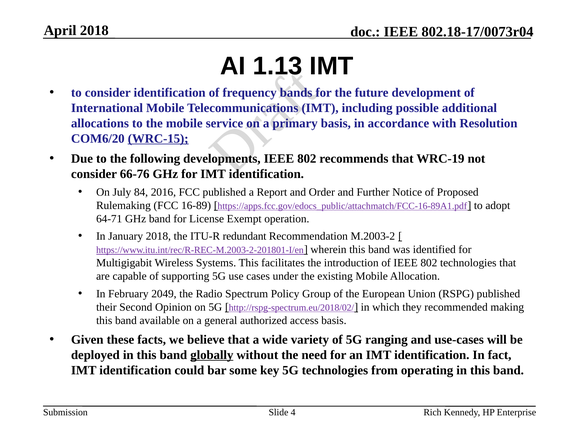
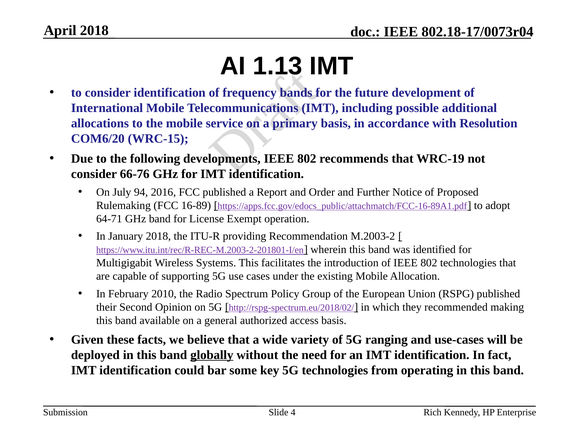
WRC-15 underline: present -> none
84: 84 -> 94
redundant: redundant -> providing
2049: 2049 -> 2010
